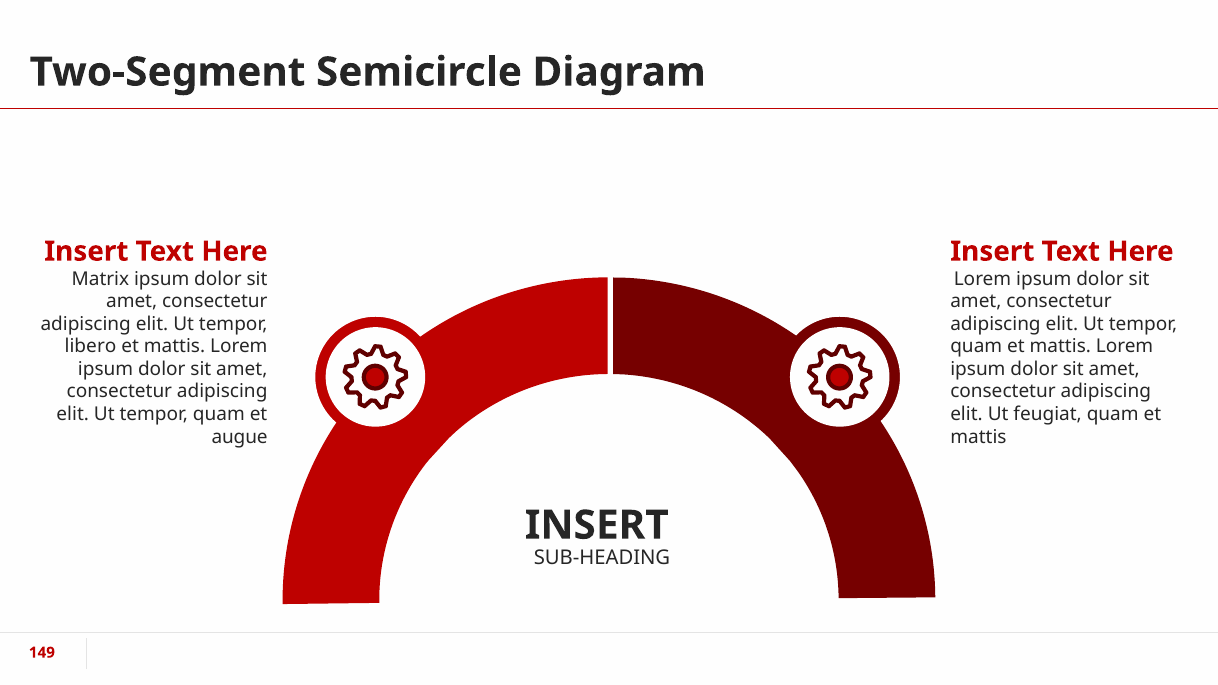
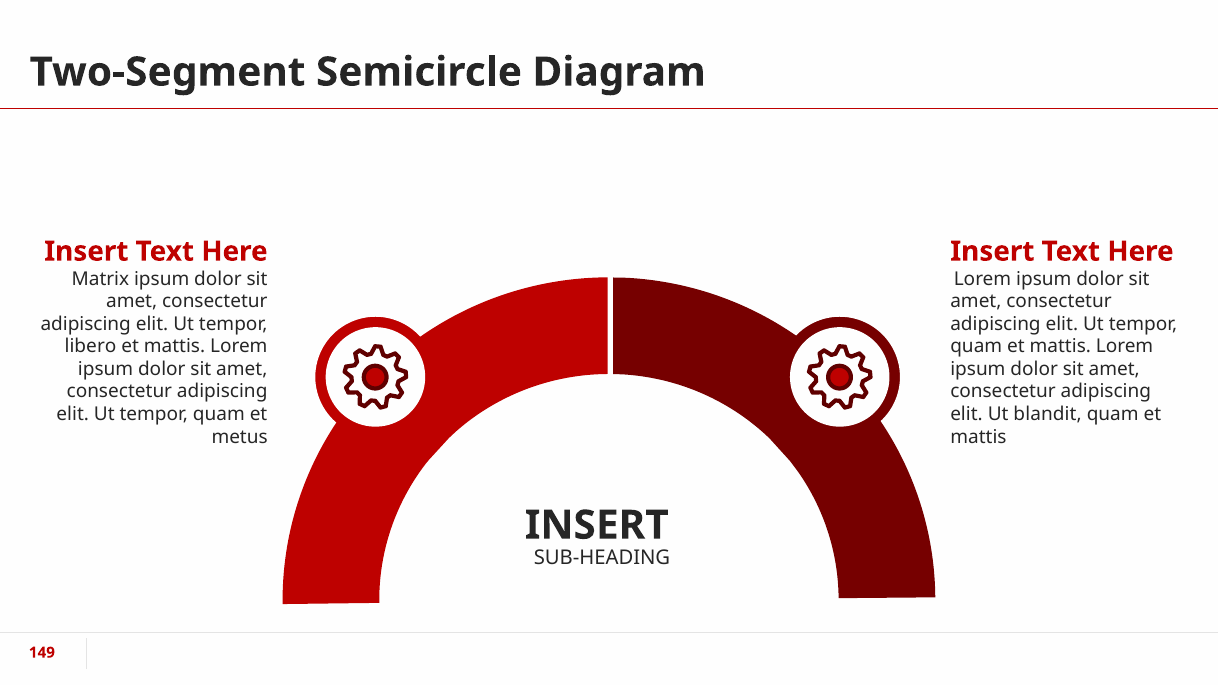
feugiat: feugiat -> blandit
augue: augue -> metus
